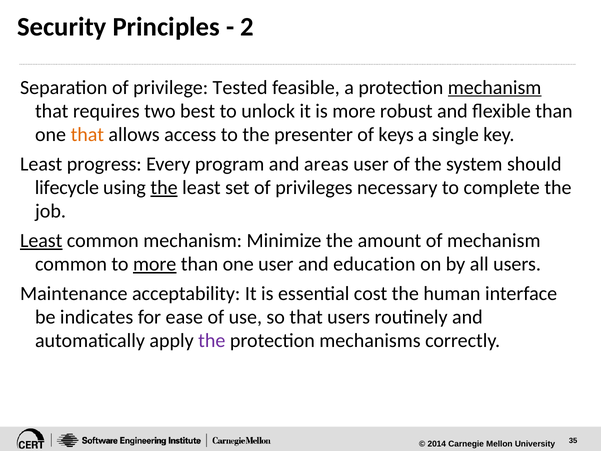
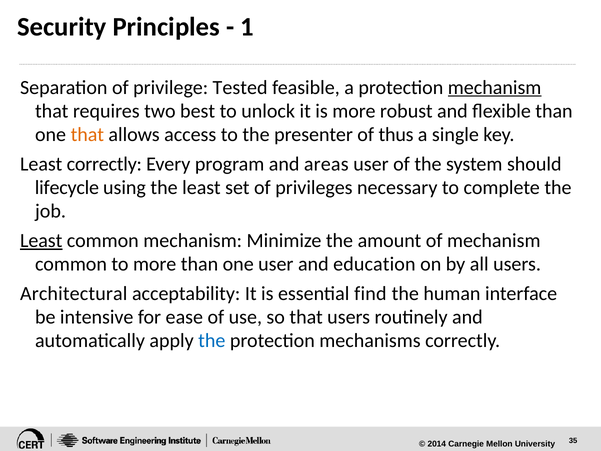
2: 2 -> 1
keys: keys -> thus
Least progress: progress -> correctly
the at (164, 187) underline: present -> none
more at (155, 264) underline: present -> none
Maintenance: Maintenance -> Architectural
cost: cost -> find
indicates: indicates -> intensive
the at (212, 341) colour: purple -> blue
